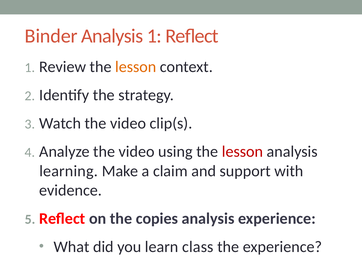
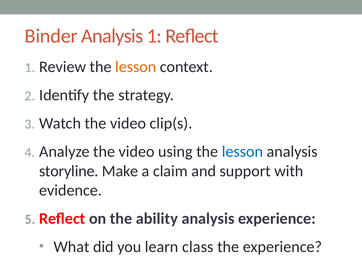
lesson at (242, 152) colour: red -> blue
learning: learning -> storyline
copies: copies -> ability
